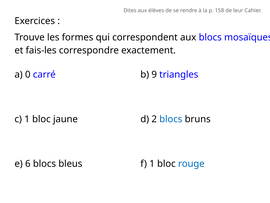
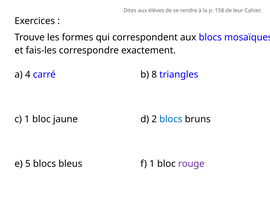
0: 0 -> 4
9: 9 -> 8
6: 6 -> 5
rouge colour: blue -> purple
